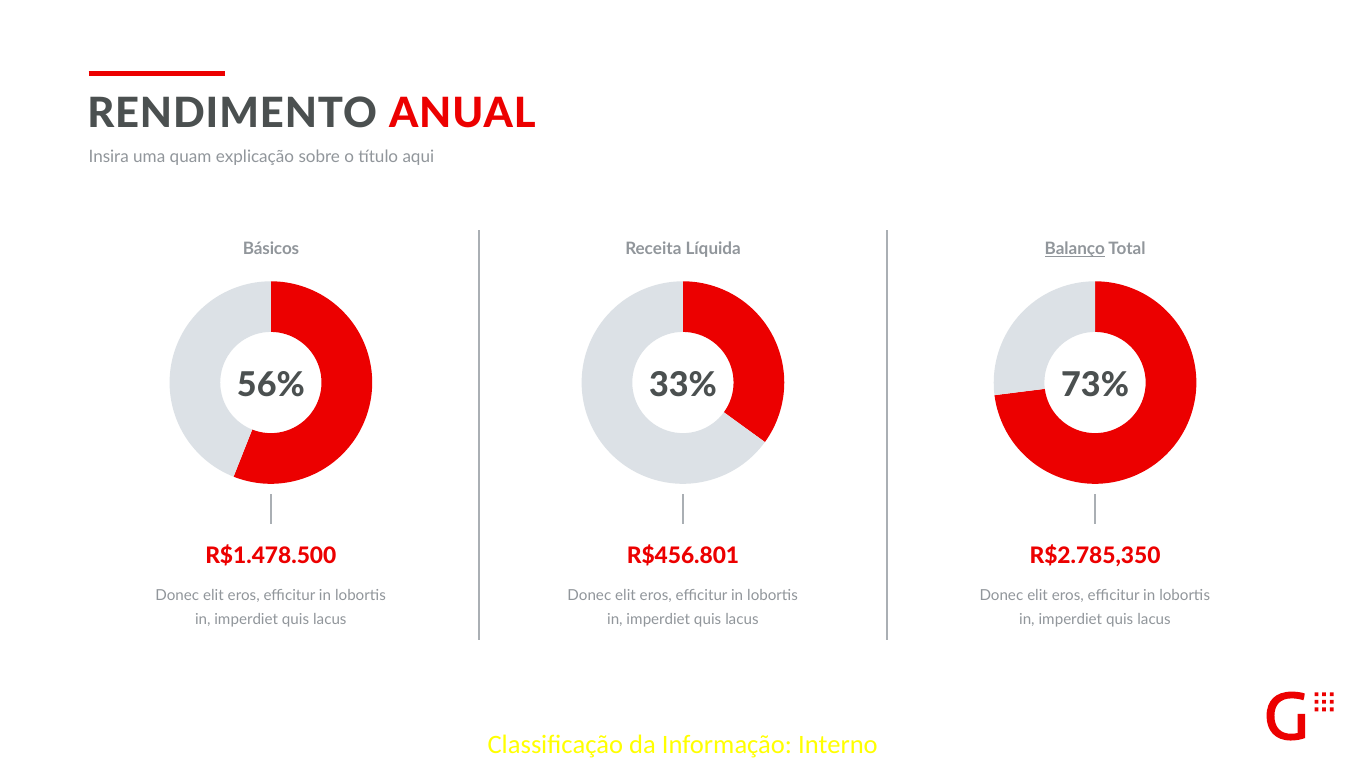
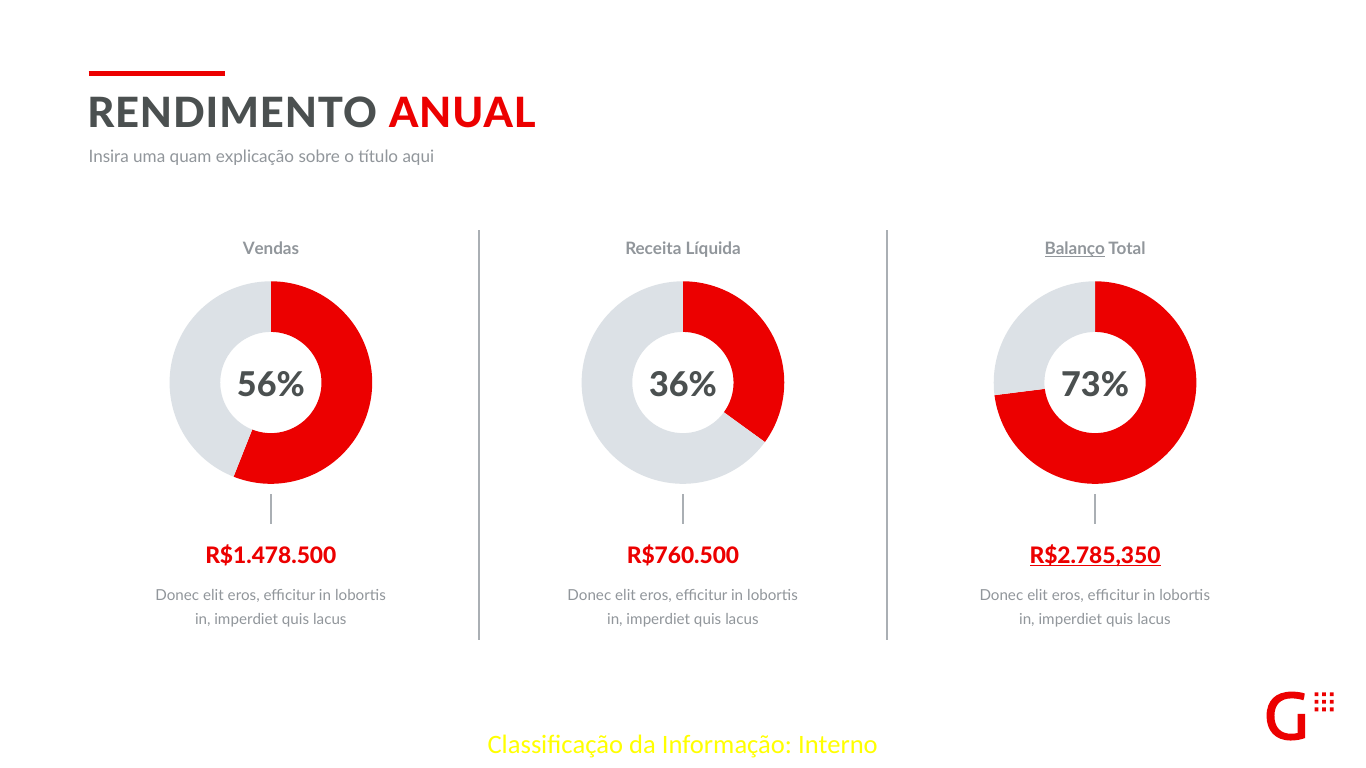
Básicos: Básicos -> Vendas
33%: 33% -> 36%
R$456.801: R$456.801 -> R$760.500
R$2.785,350 underline: none -> present
